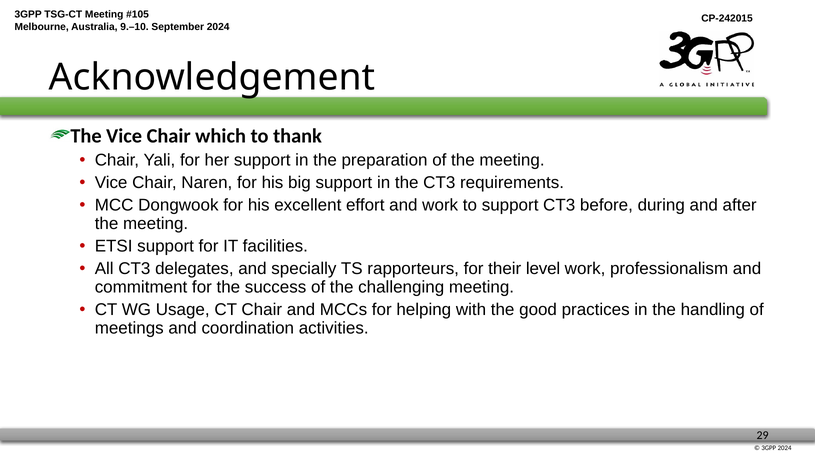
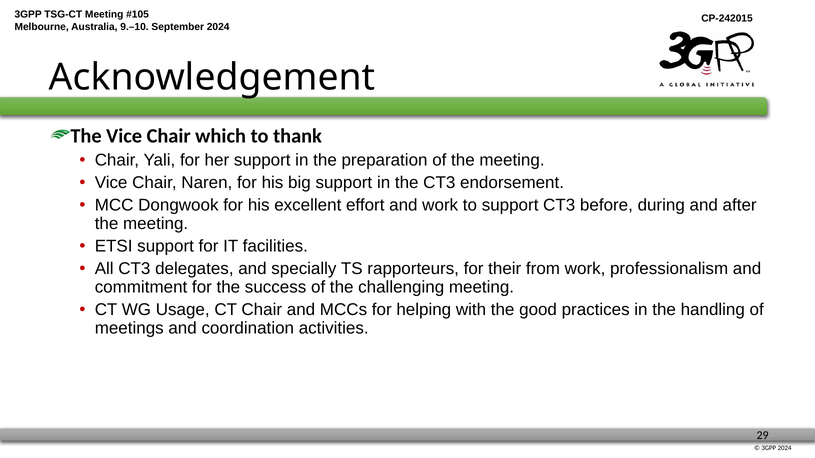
requirements: requirements -> endorsement
level: level -> from
